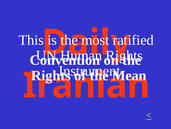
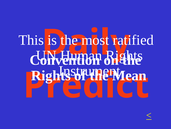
Iranian: Iranian -> Predict
